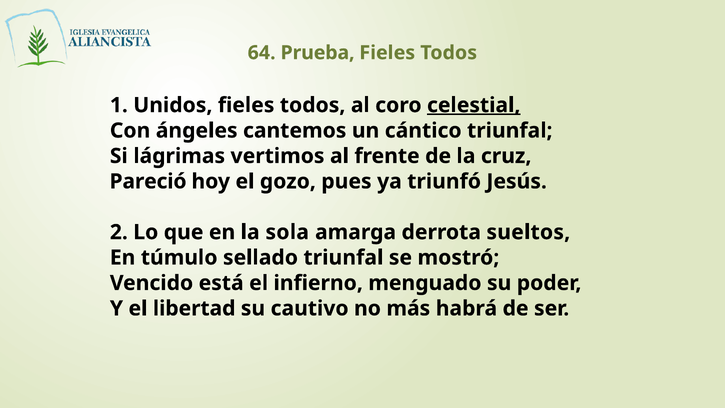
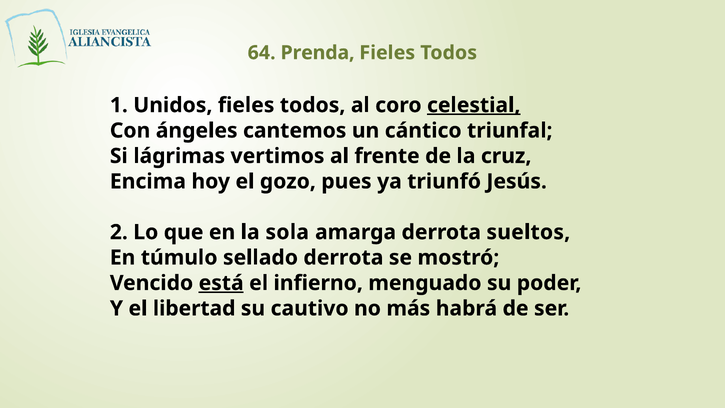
Prueba: Prueba -> Prenda
Pareció: Pareció -> Encima
sellado triunfal: triunfal -> derrota
está underline: none -> present
